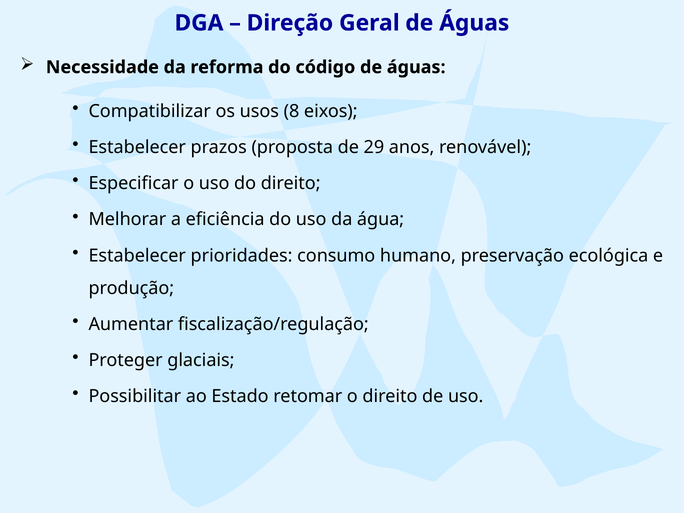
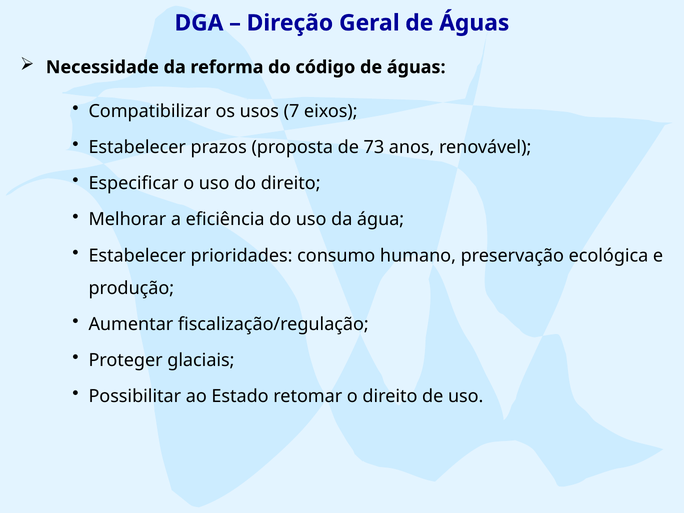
8: 8 -> 7
29: 29 -> 73
